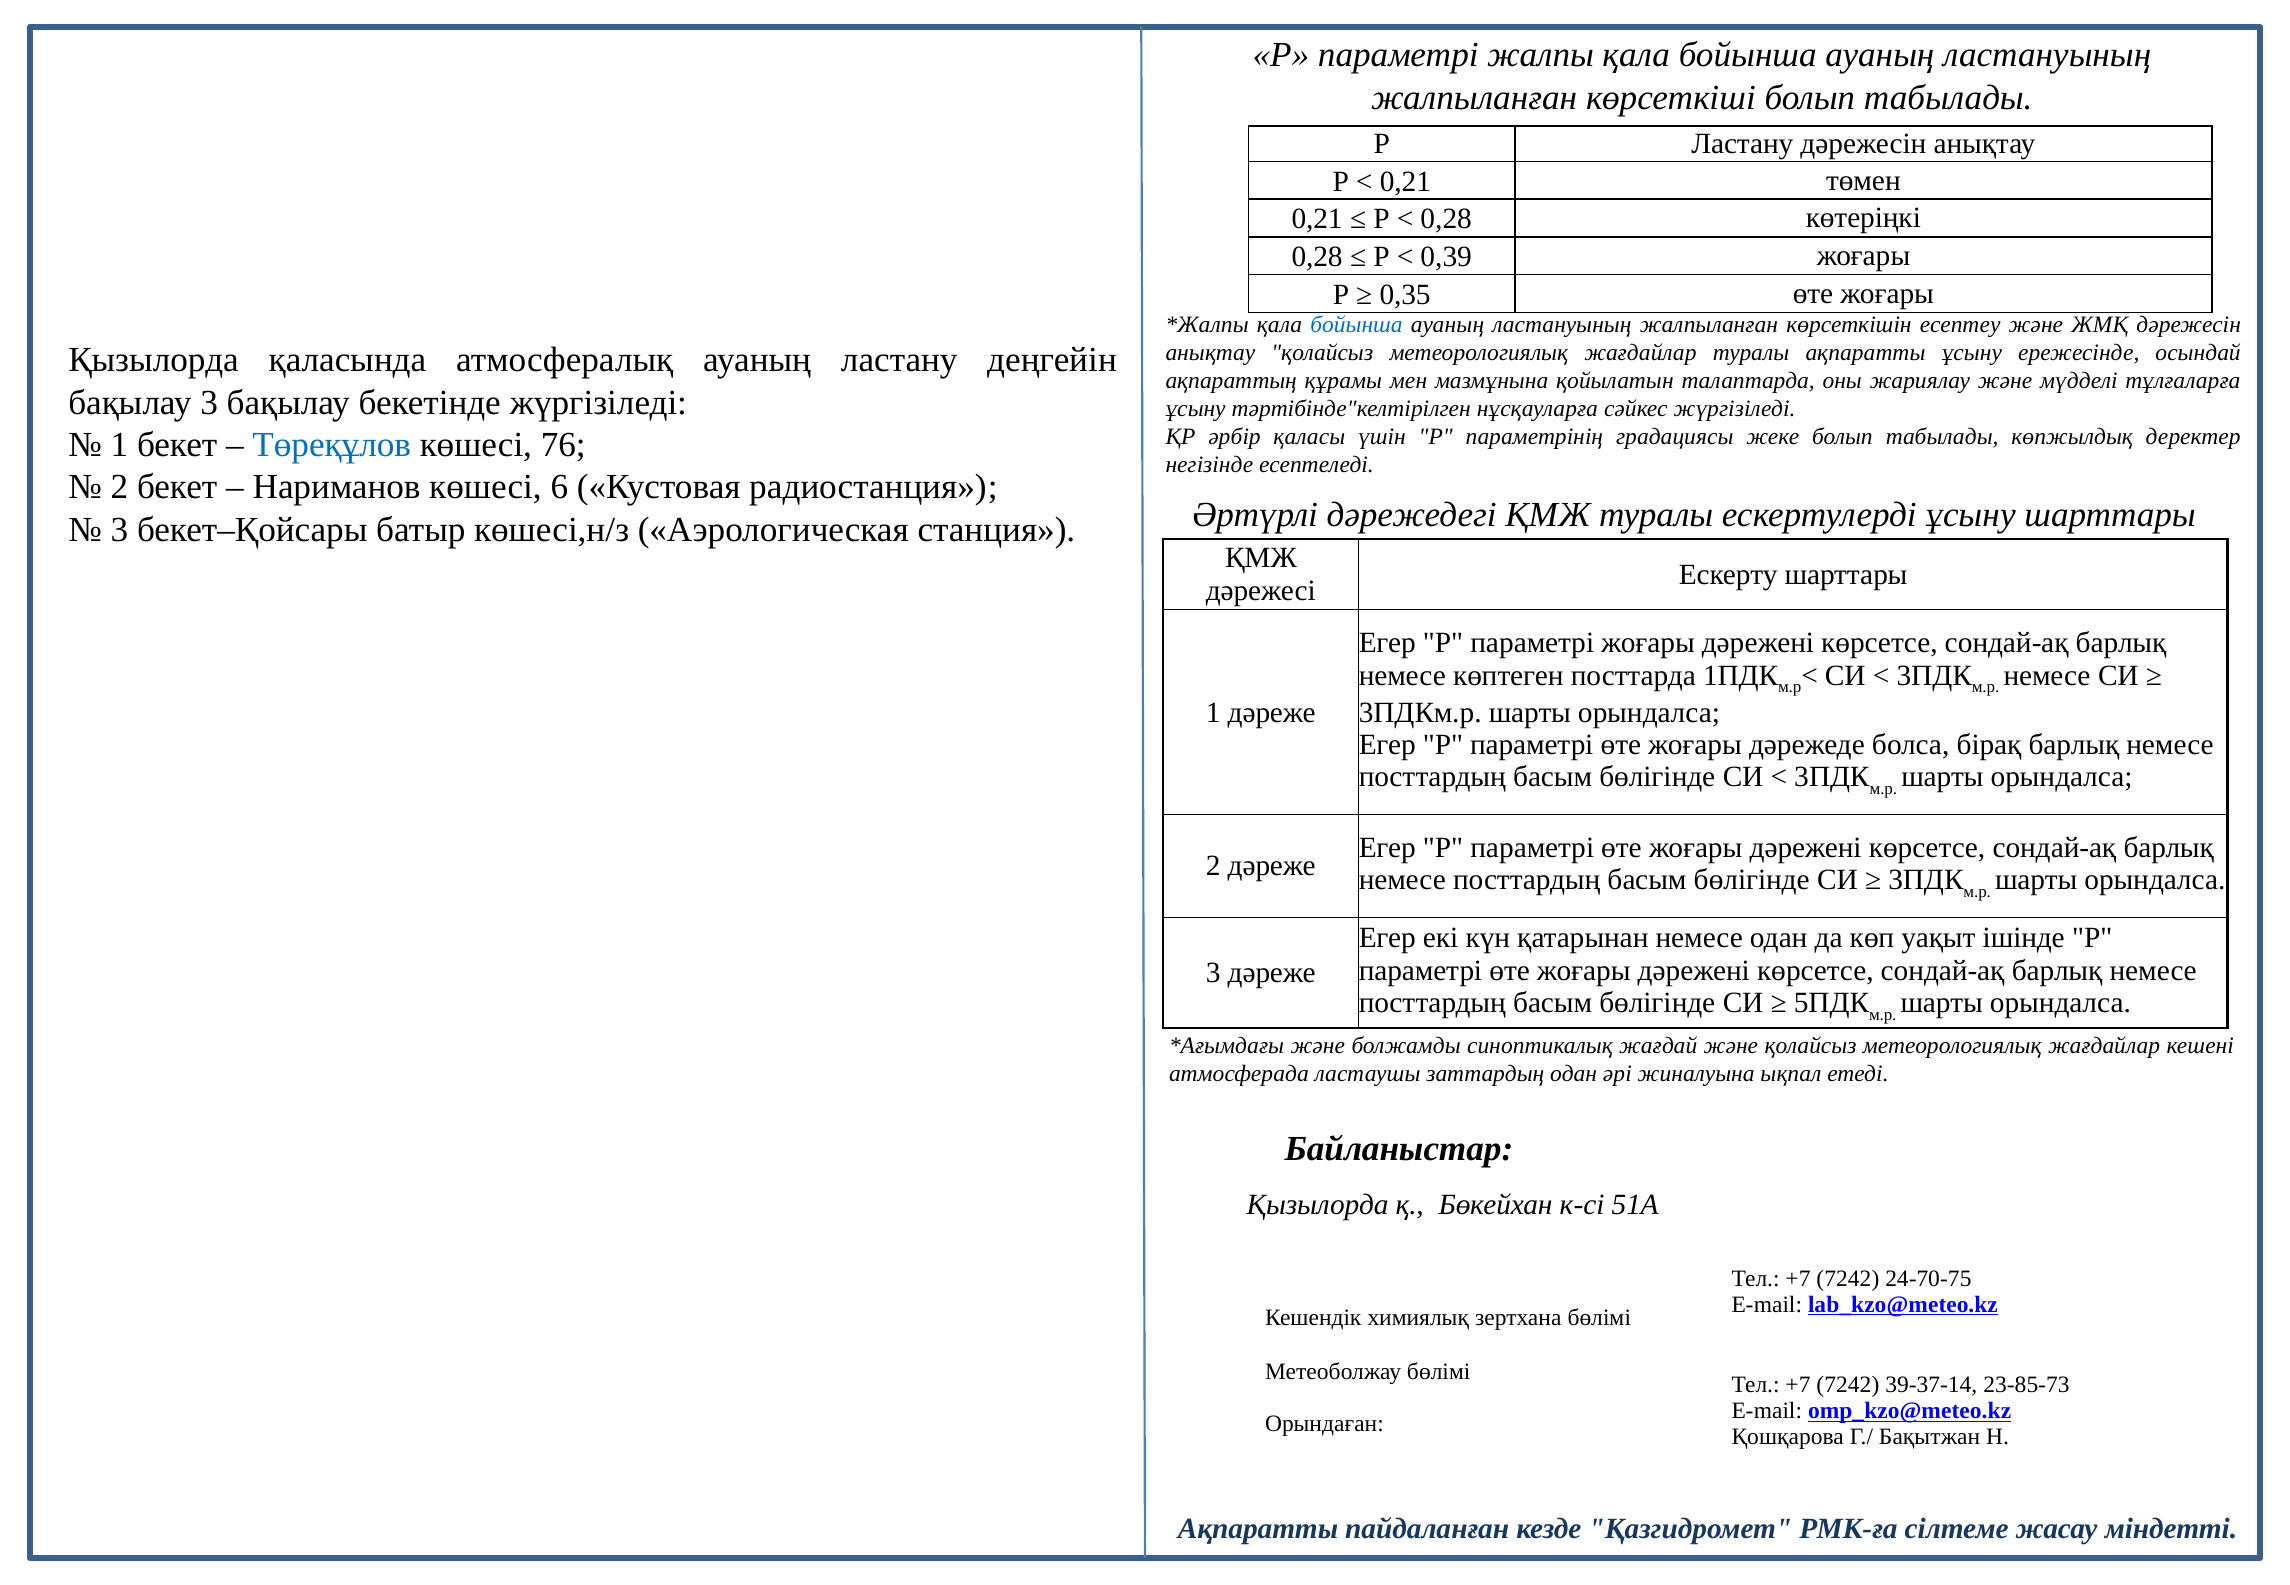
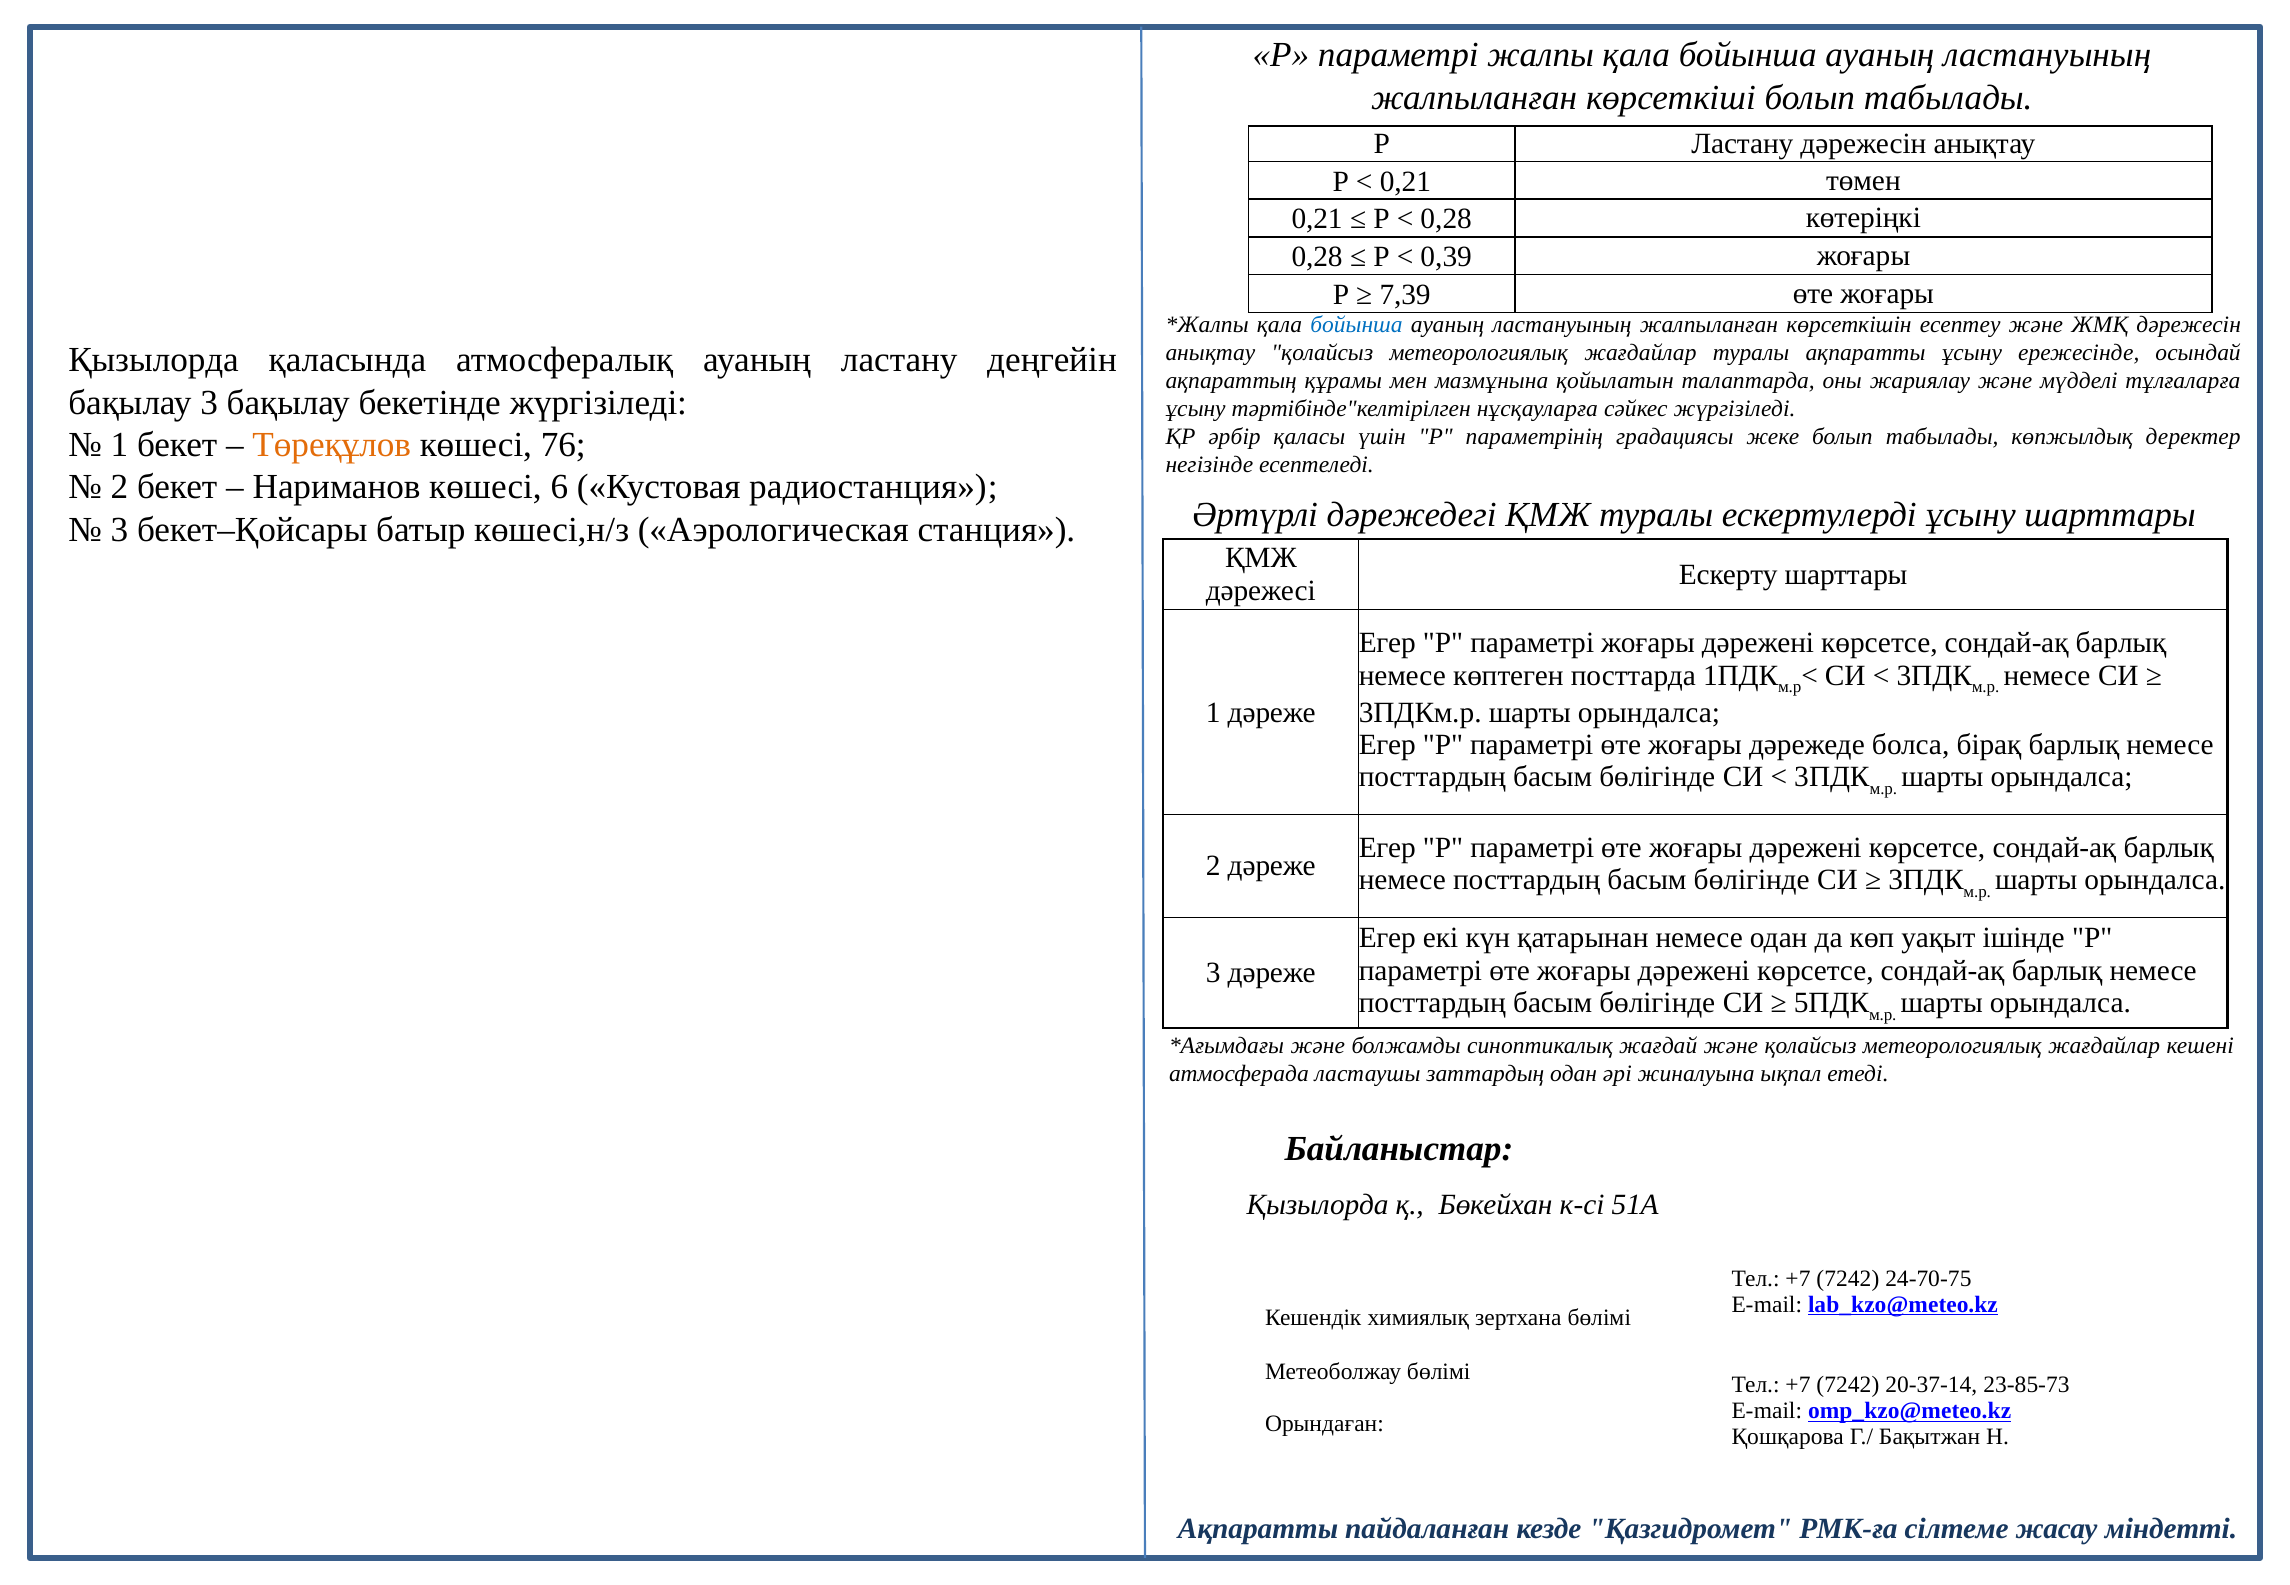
0,35: 0,35 -> 7,39
Төреқұлов colour: blue -> orange
39-37-14: 39-37-14 -> 20-37-14
